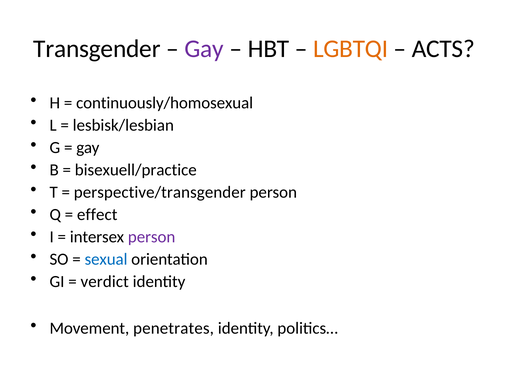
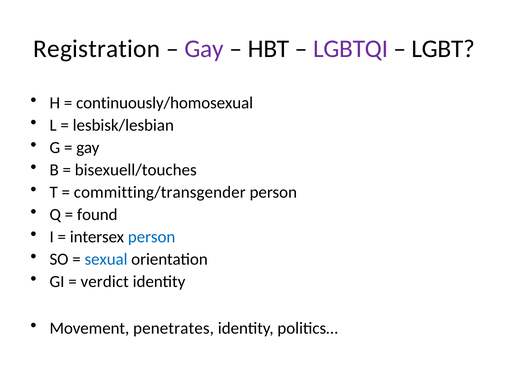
Transgender: Transgender -> Registration
LGBTQI colour: orange -> purple
ACTS: ACTS -> LGBT
bisexuell/practice: bisexuell/practice -> bisexuell/touches
perspective/transgender: perspective/transgender -> committing/transgender
effect: effect -> found
person at (152, 237) colour: purple -> blue
